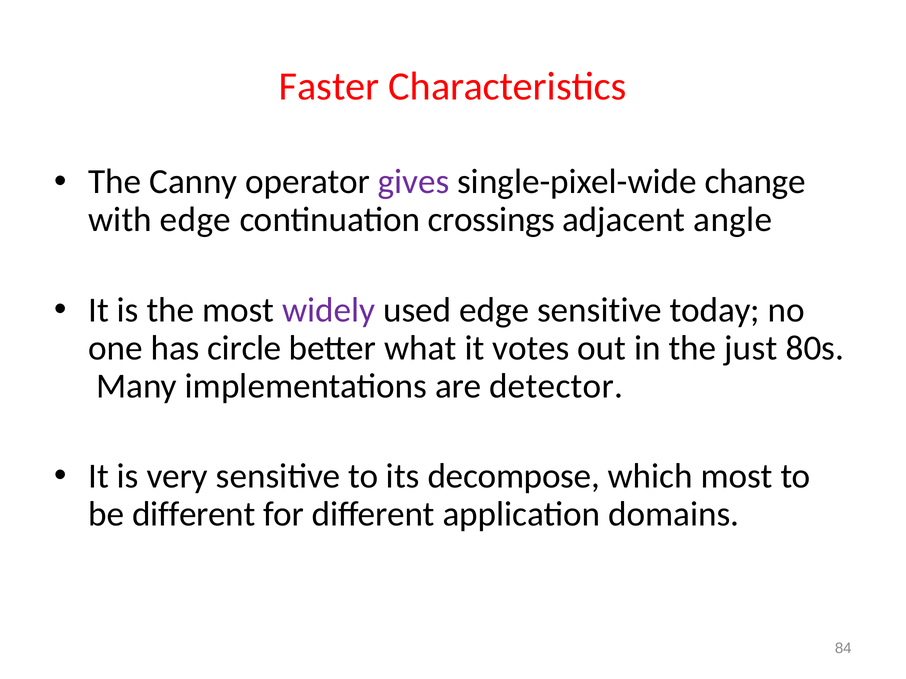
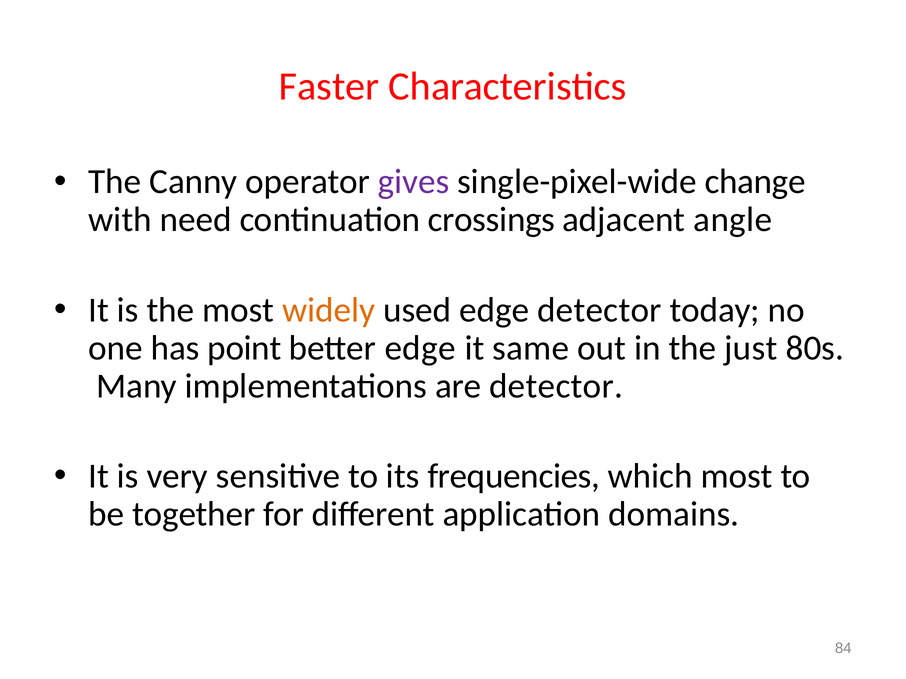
with edge: edge -> need
widely colour: purple -> orange
edge sensitive: sensitive -> detector
circle: circle -> point
better what: what -> edge
votes: votes -> same
decompose: decompose -> frequencies
be different: different -> together
